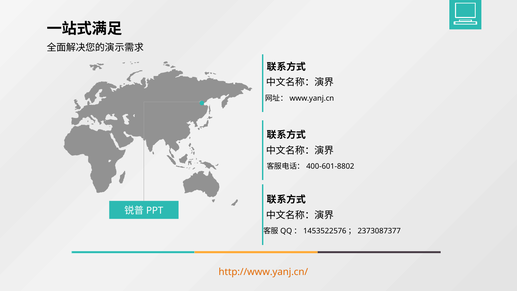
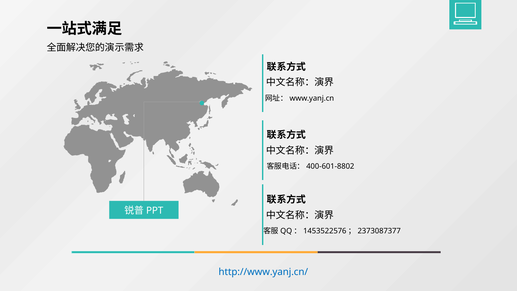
http://www.yanj.cn/ colour: orange -> blue
